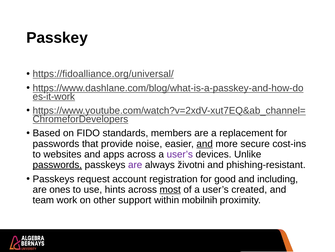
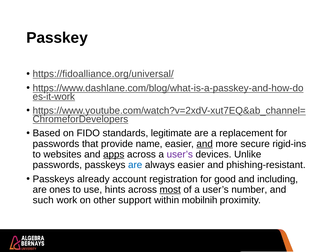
members: members -> legitimate
noise: noise -> name
cost-ins: cost-ins -> rigid-ins
apps underline: none -> present
passwords at (57, 164) underline: present -> none
are at (135, 164) colour: purple -> blue
always životni: životni -> easier
request: request -> already
created: created -> number
team: team -> such
